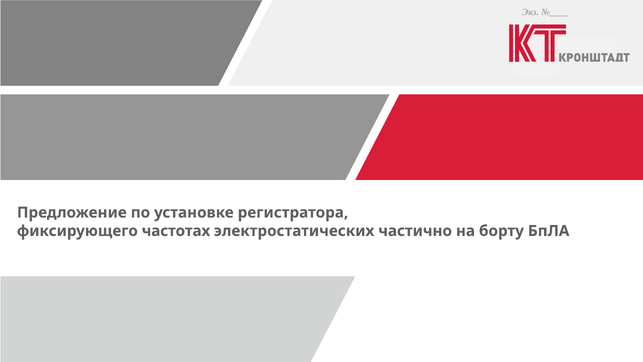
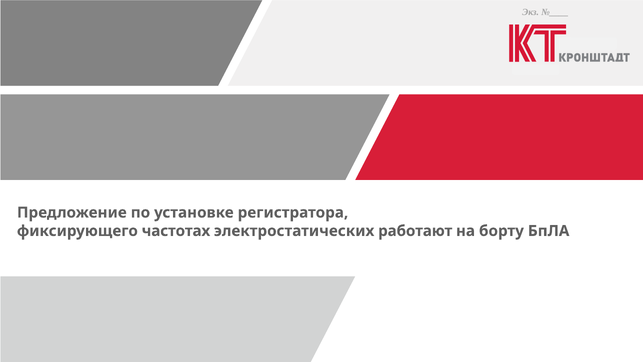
частично: частично -> работают
